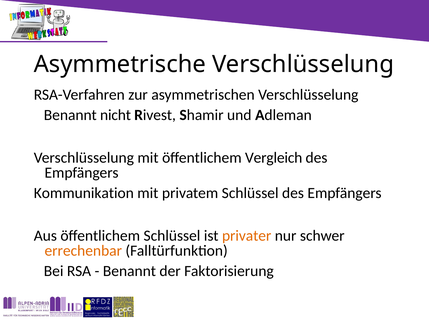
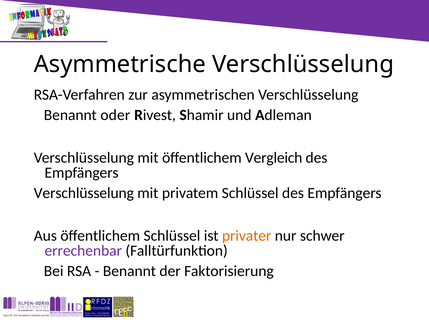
nicht: nicht -> oder
Kommunikation at (84, 193): Kommunikation -> Verschlüsselung
errechenbar colour: orange -> purple
